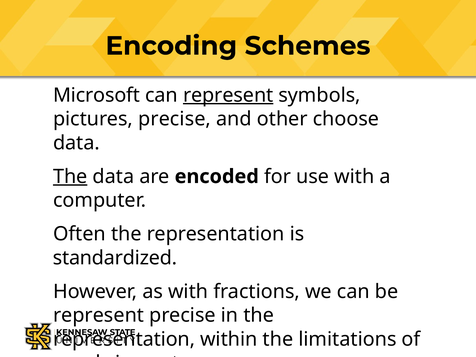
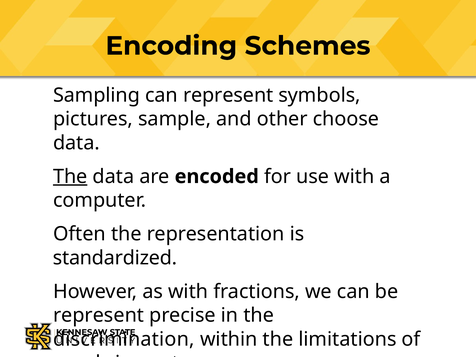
Microsoft: Microsoft -> Sampling
represent at (228, 95) underline: present -> none
pictures precise: precise -> sample
representation at (124, 339): representation -> discrimination
